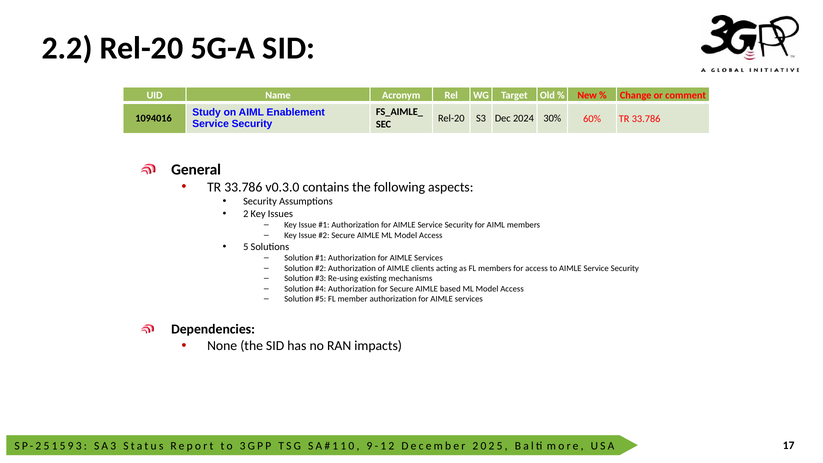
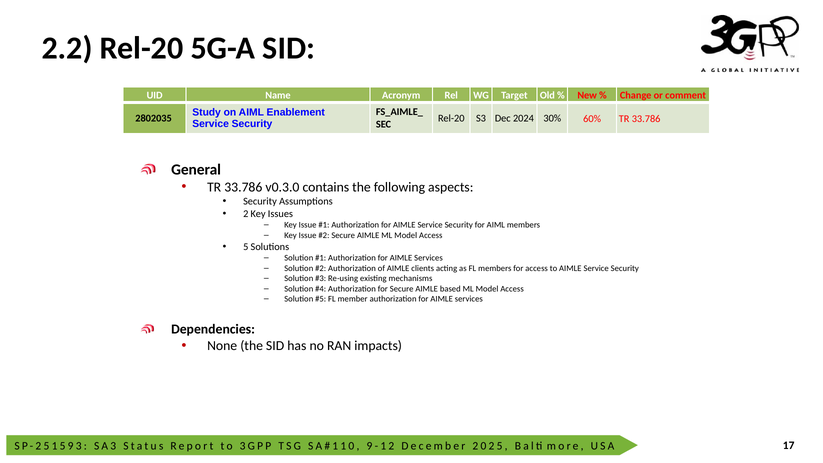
1094016: 1094016 -> 2802035
